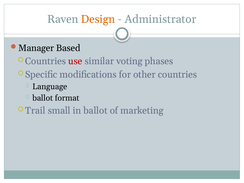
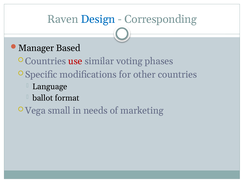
Design colour: orange -> blue
Administrator: Administrator -> Corresponding
Trail: Trail -> Vega
in ballot: ballot -> needs
